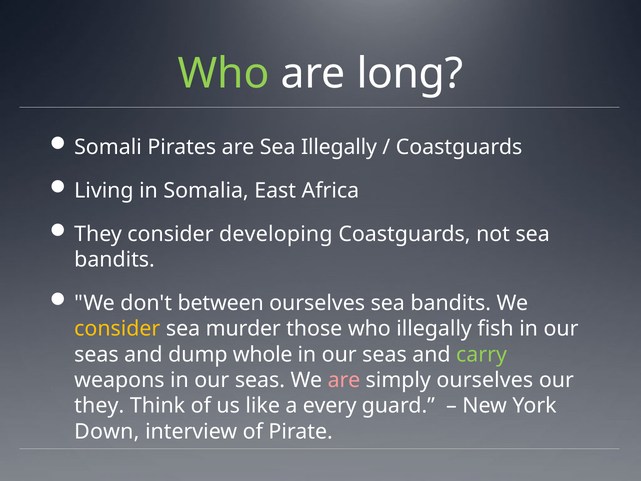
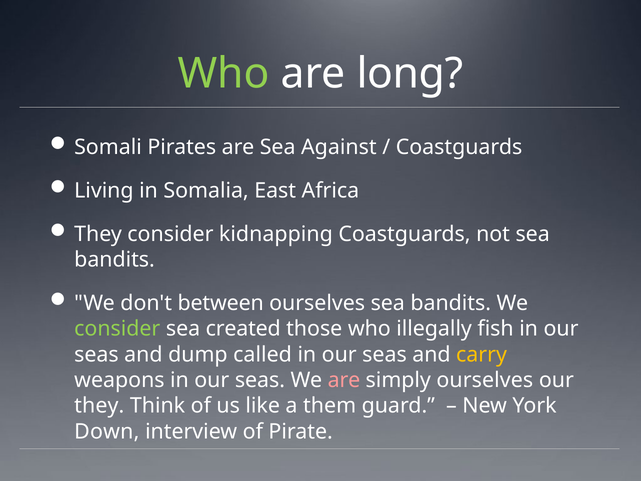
Sea Illegally: Illegally -> Against
developing: developing -> kidnapping
consider at (117, 329) colour: yellow -> light green
murder: murder -> created
whole: whole -> called
carry colour: light green -> yellow
every: every -> them
